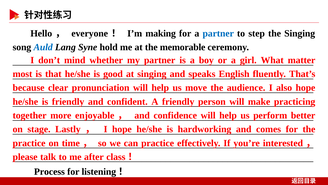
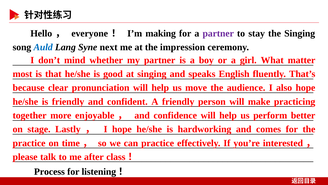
partner at (218, 33) colour: blue -> purple
step: step -> stay
hold: hold -> next
memorable: memorable -> impression
